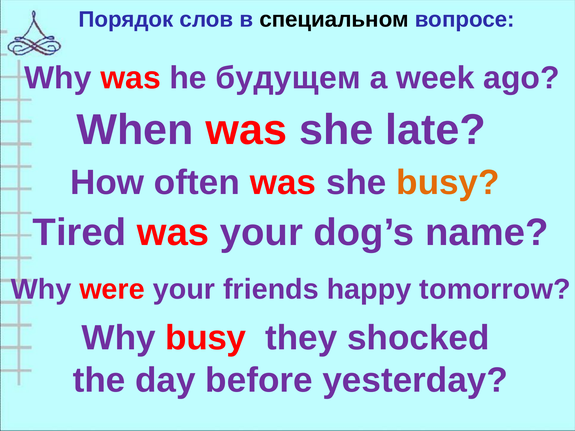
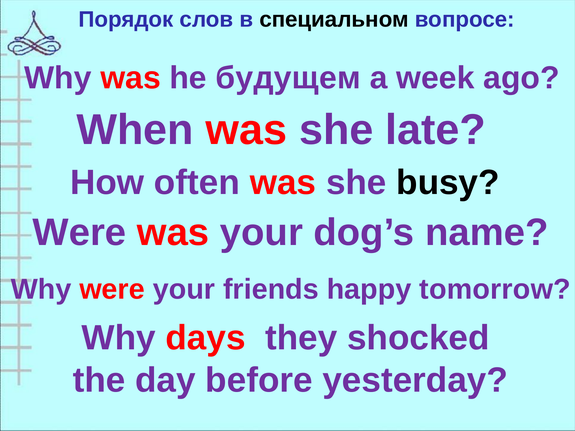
busy at (448, 183) colour: orange -> black
Tired at (79, 233): Tired -> Were
Why busy: busy -> days
